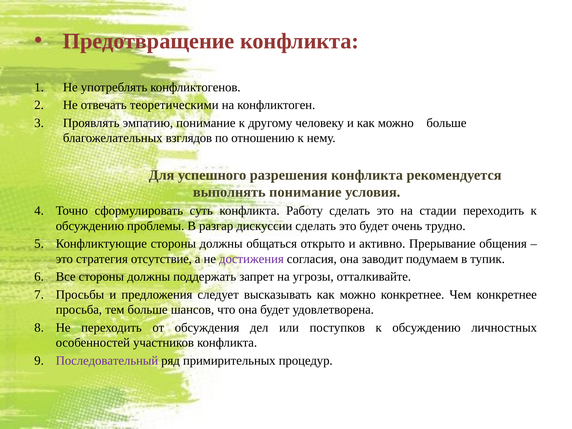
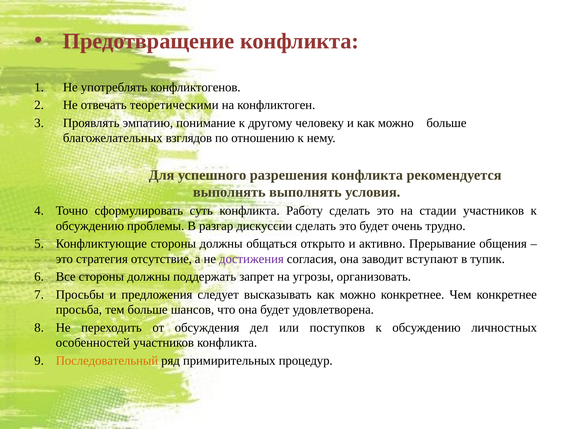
выполнять понимание: понимание -> выполнять
стадии переходить: переходить -> участников
подумаем: подумаем -> вступают
отталкивайте: отталкивайте -> организовать
Последовательный colour: purple -> orange
